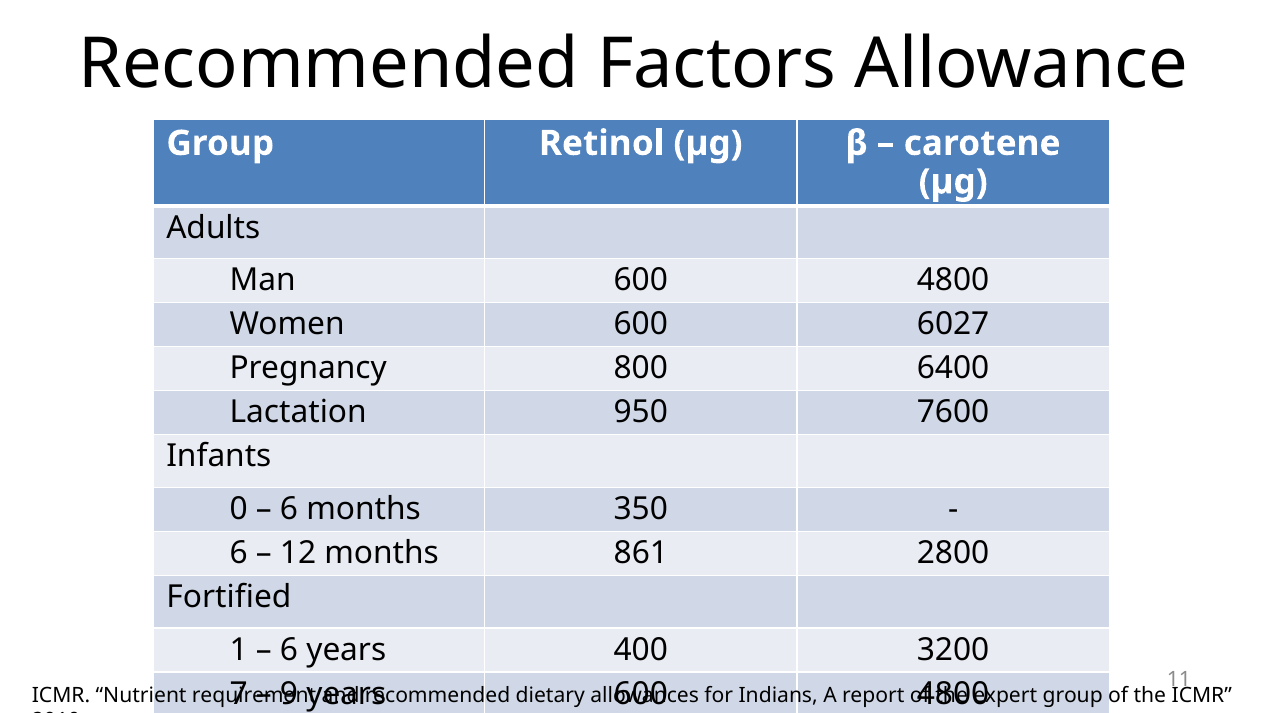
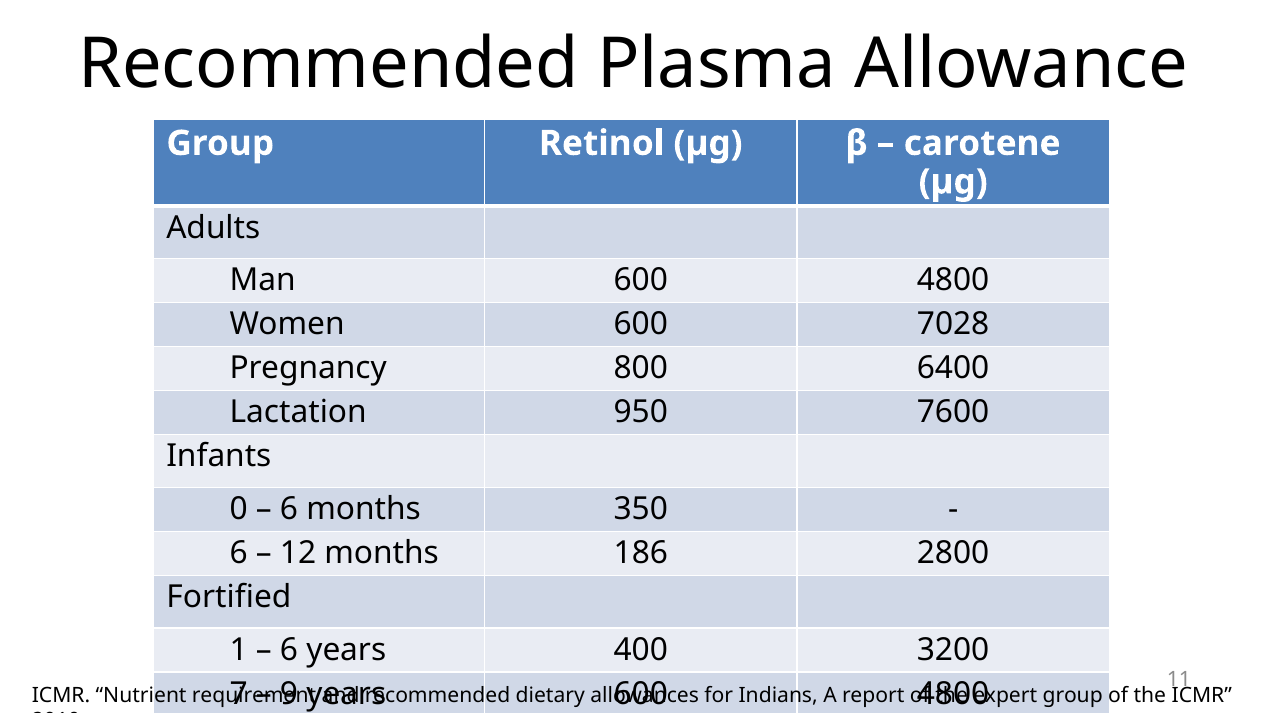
Factors: Factors -> Plasma
6027: 6027 -> 7028
861: 861 -> 186
